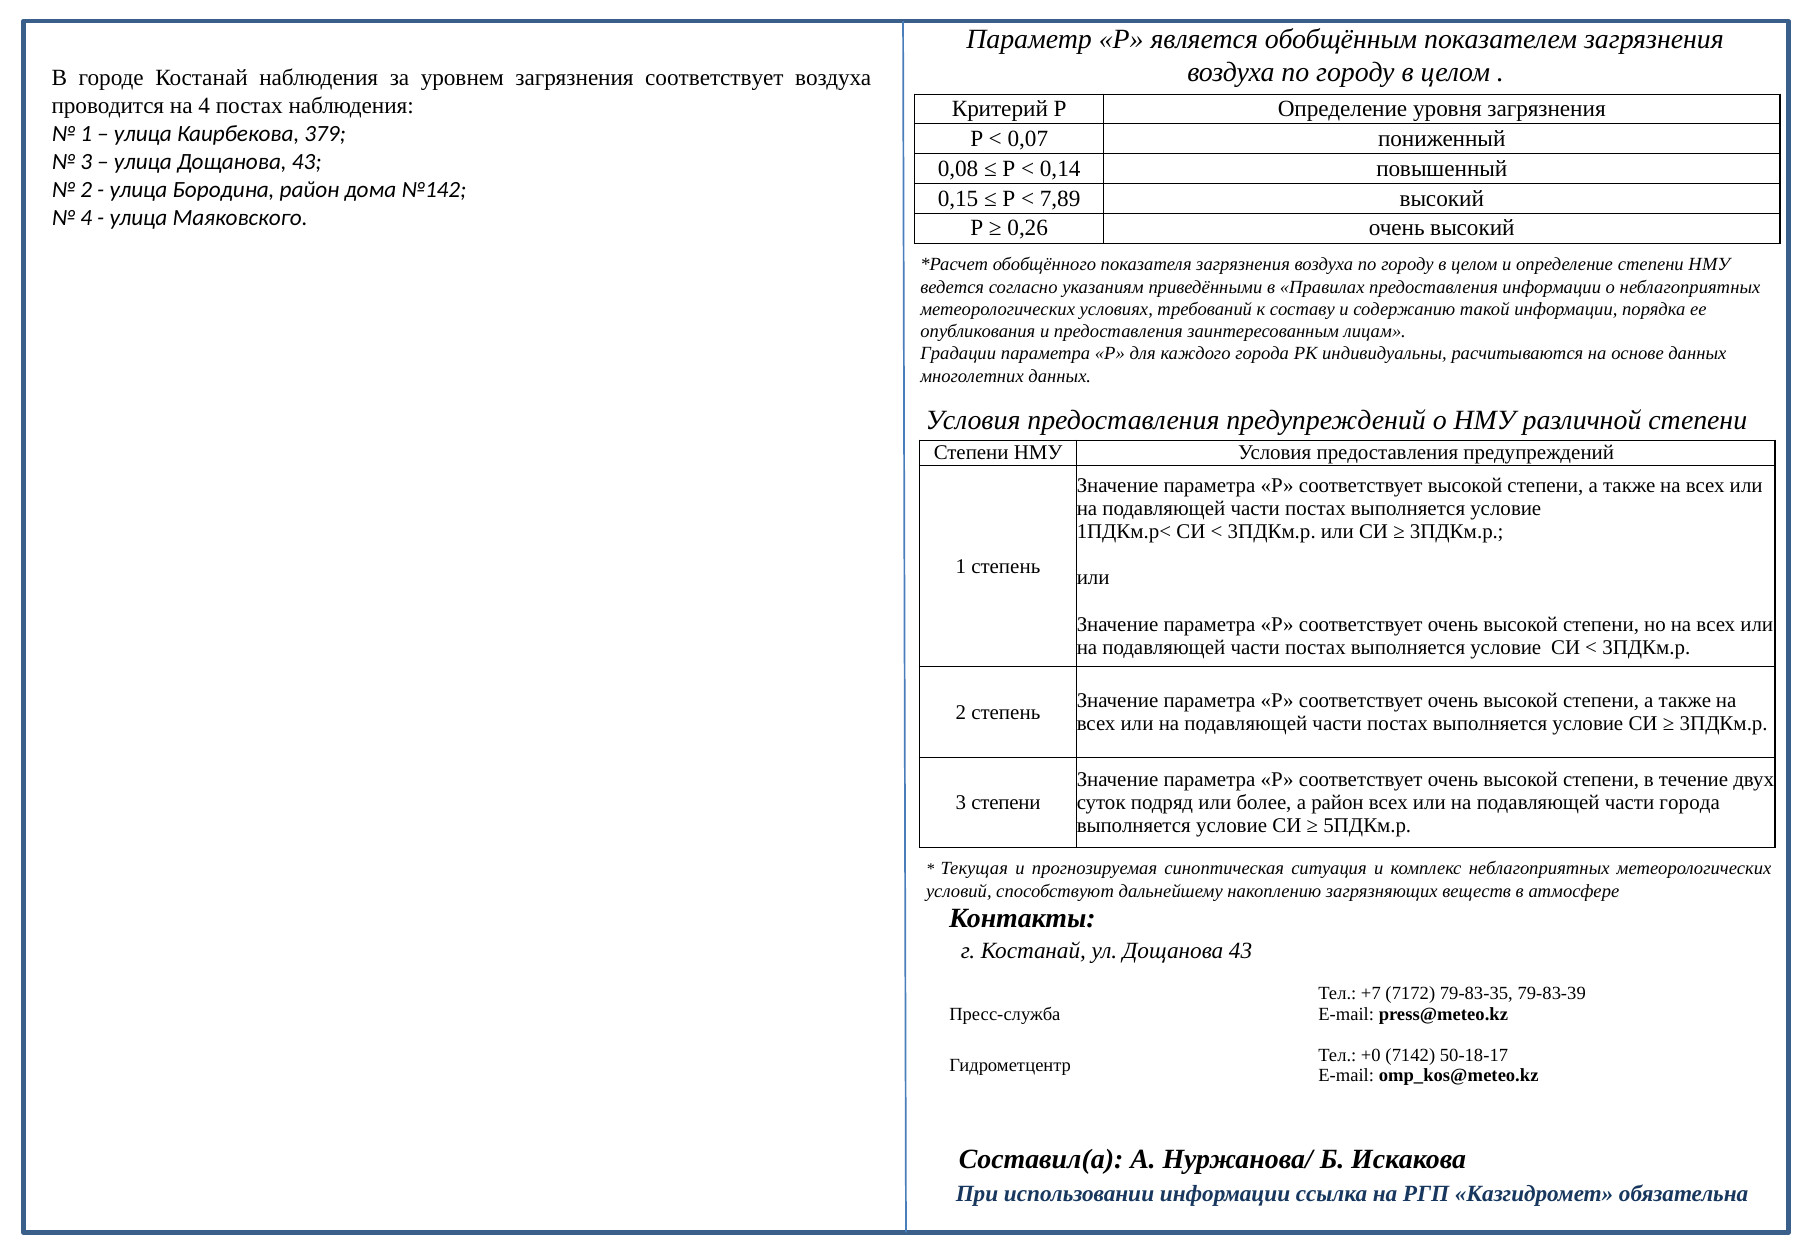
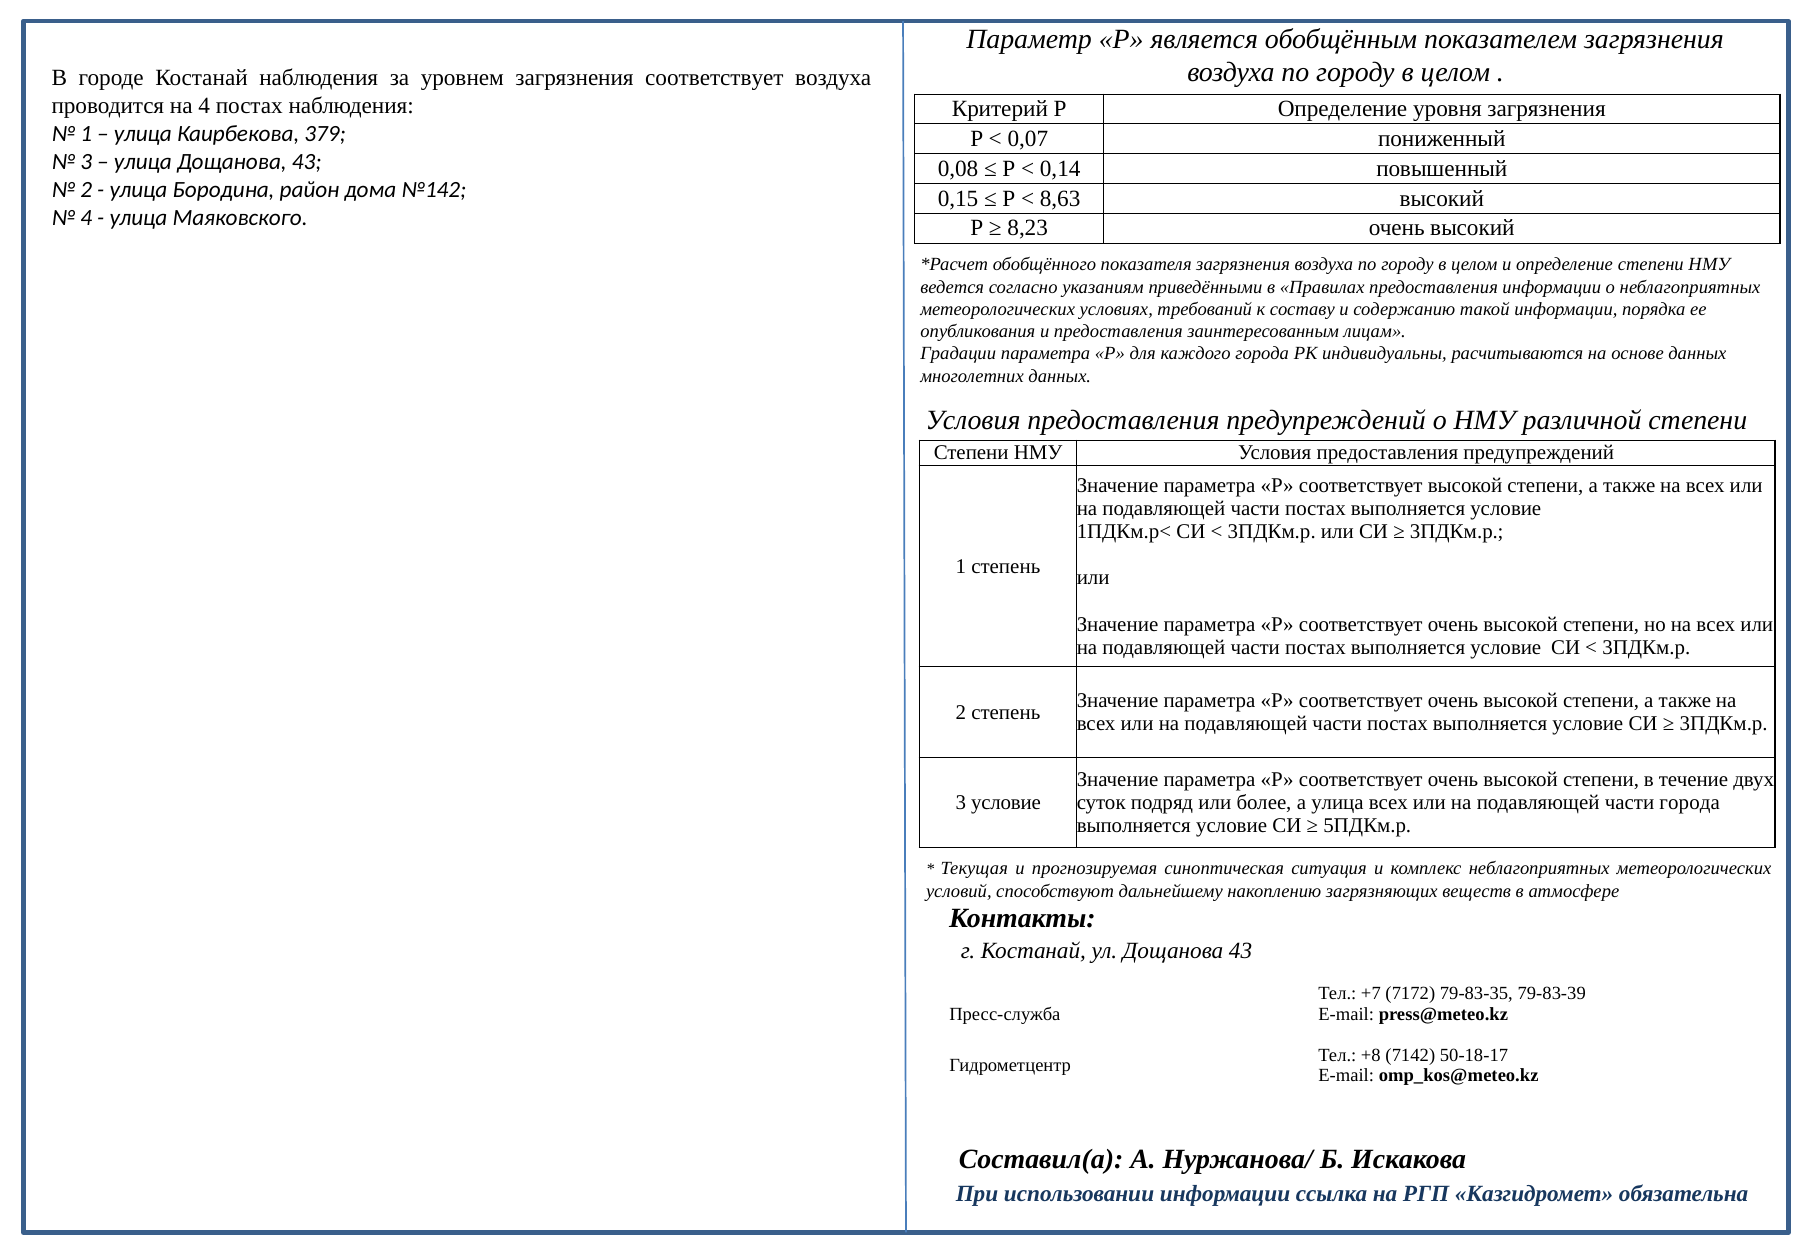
7,89: 7,89 -> 8,63
0,26: 0,26 -> 8,23
3 степени: степени -> условие
а район: район -> улица
+0: +0 -> +8
